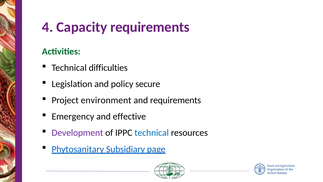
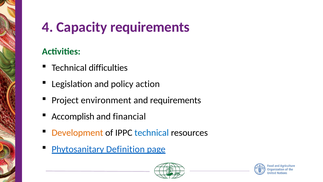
secure: secure -> action
Emergency: Emergency -> Accomplish
effective: effective -> financial
Development colour: purple -> orange
Subsidiary: Subsidiary -> Definition
